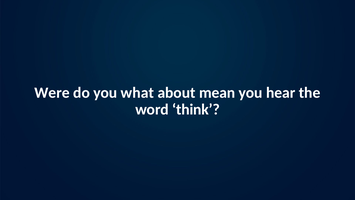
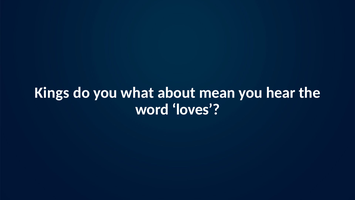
Were: Were -> Kings
think: think -> loves
